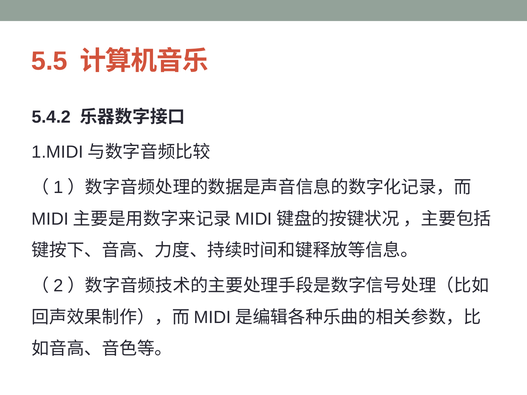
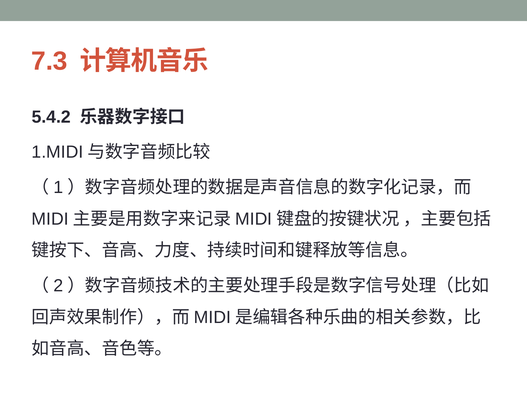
5.5: 5.5 -> 7.3
